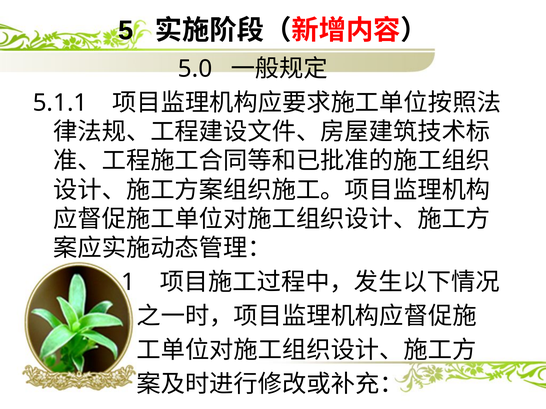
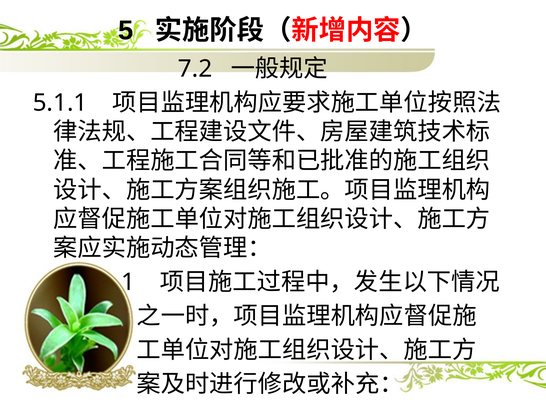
5.0: 5.0 -> 7.2
